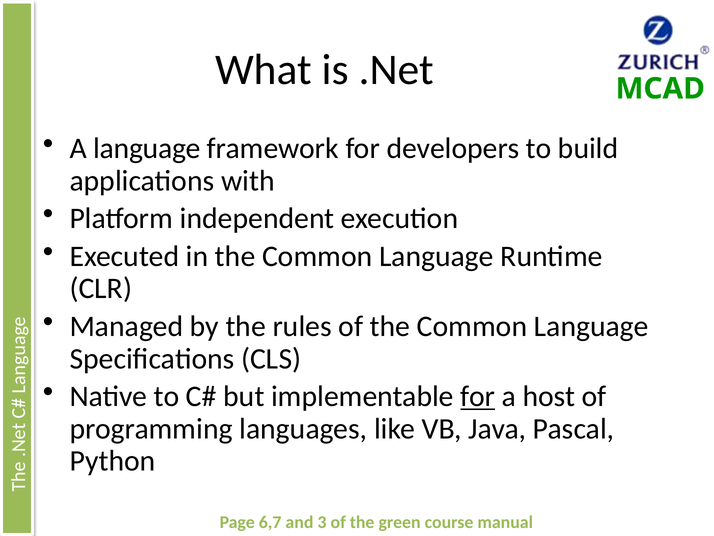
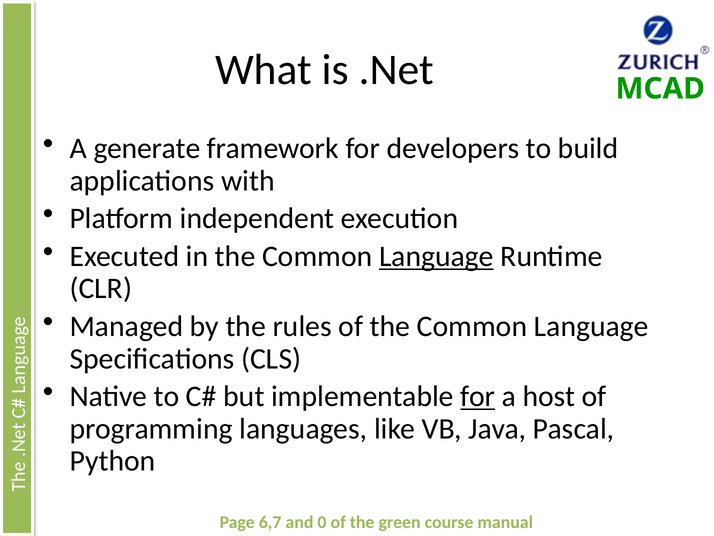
A language: language -> generate
Language at (436, 256) underline: none -> present
3: 3 -> 0
